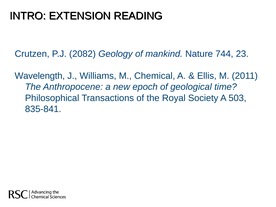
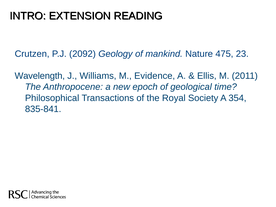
2082: 2082 -> 2092
744: 744 -> 475
Chemical: Chemical -> Evidence
503: 503 -> 354
